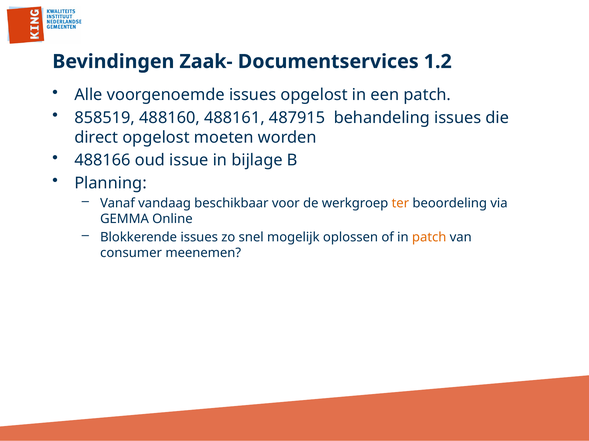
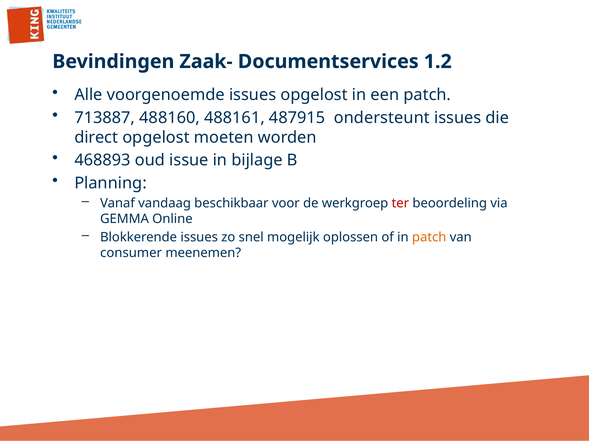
858519: 858519 -> 713887
behandeling: behandeling -> ondersteunt
488166: 488166 -> 468893
ter colour: orange -> red
